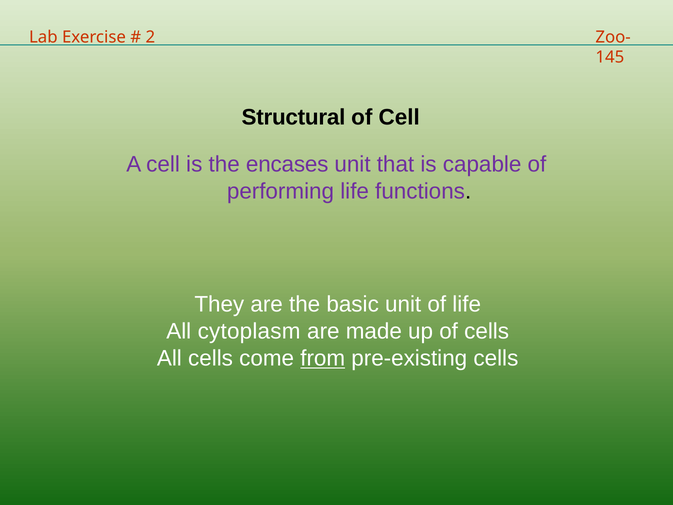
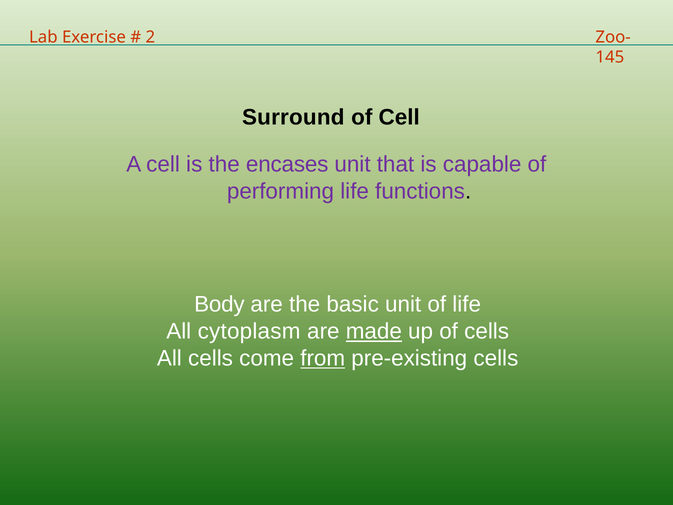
Structural: Structural -> Surround
They: They -> Body
made underline: none -> present
